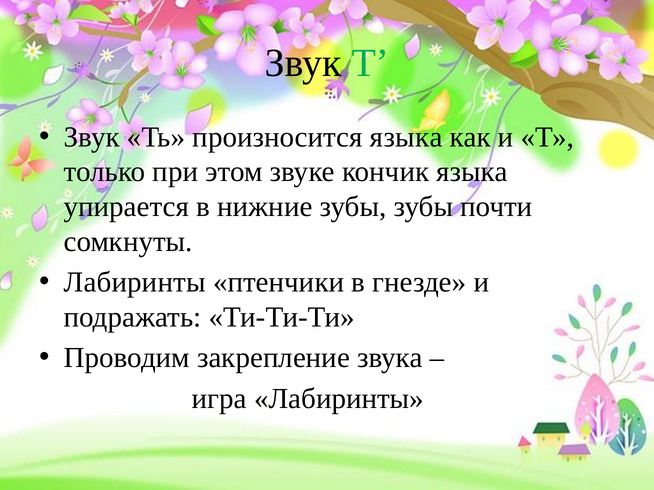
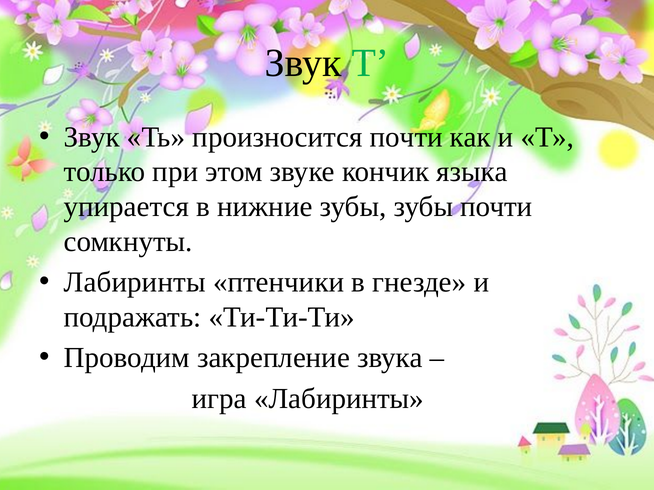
произносится языка: языка -> почти
